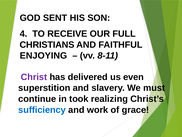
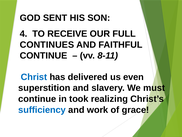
CHRISTIANS: CHRISTIANS -> CONTINUES
ENJOYING at (43, 55): ENJOYING -> CONTINUE
Christ colour: purple -> blue
